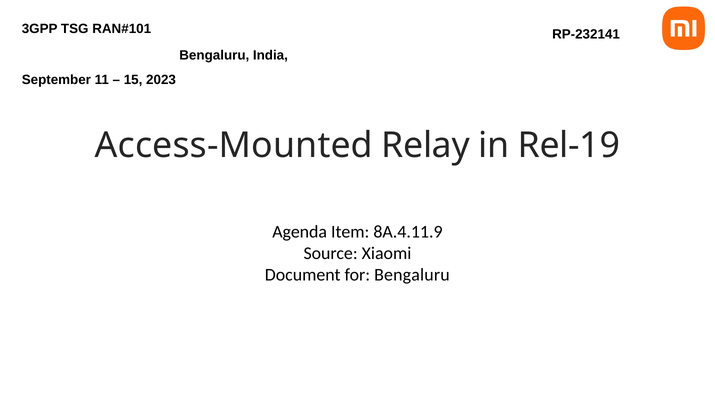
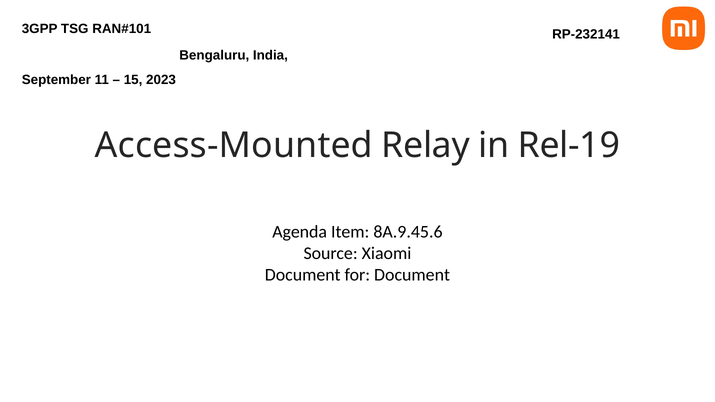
8A.4.11.9: 8A.4.11.9 -> 8A.9.45.6
for Bengaluru: Bengaluru -> Document
